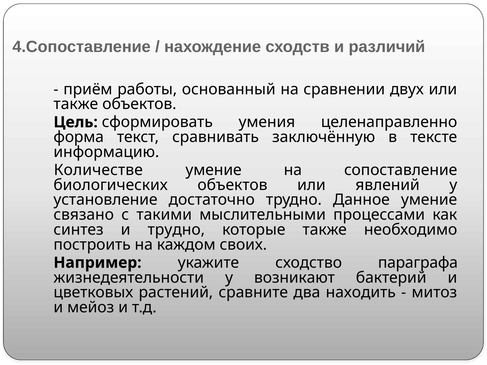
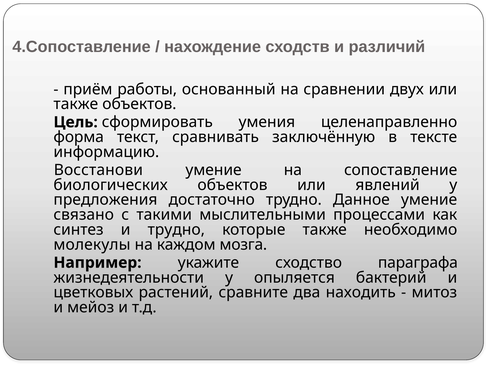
Количестве: Количестве -> Восстанови
установление: установление -> предложения
построить: построить -> молекулы
своих: своих -> мозга
возникают: возникают -> опыляется
